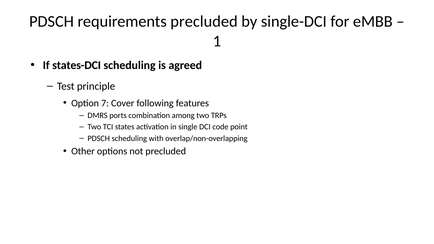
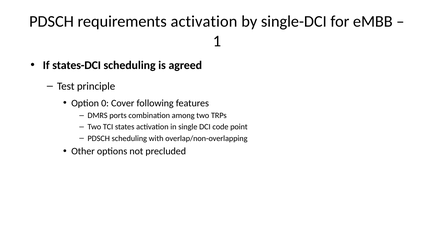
requirements precluded: precluded -> activation
7: 7 -> 0
